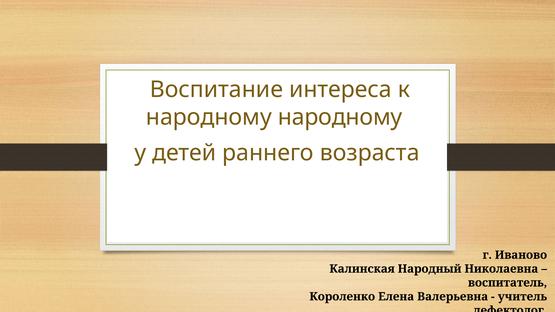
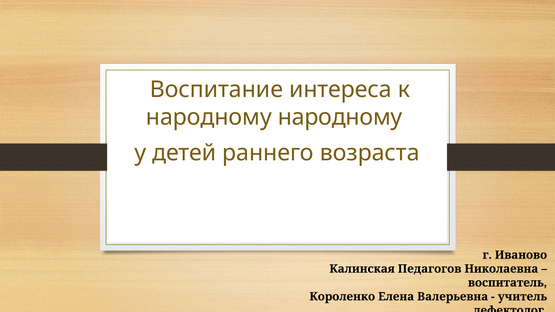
Народный: Народный -> Педагогов
